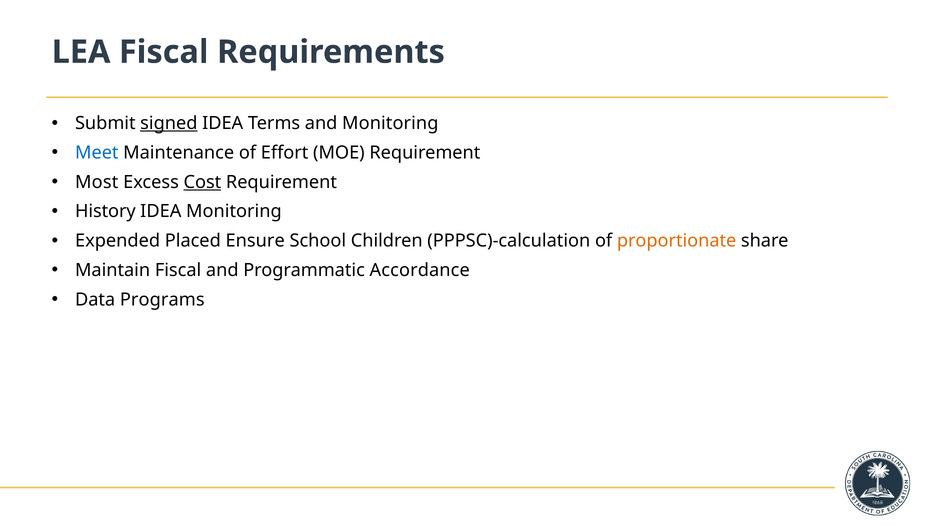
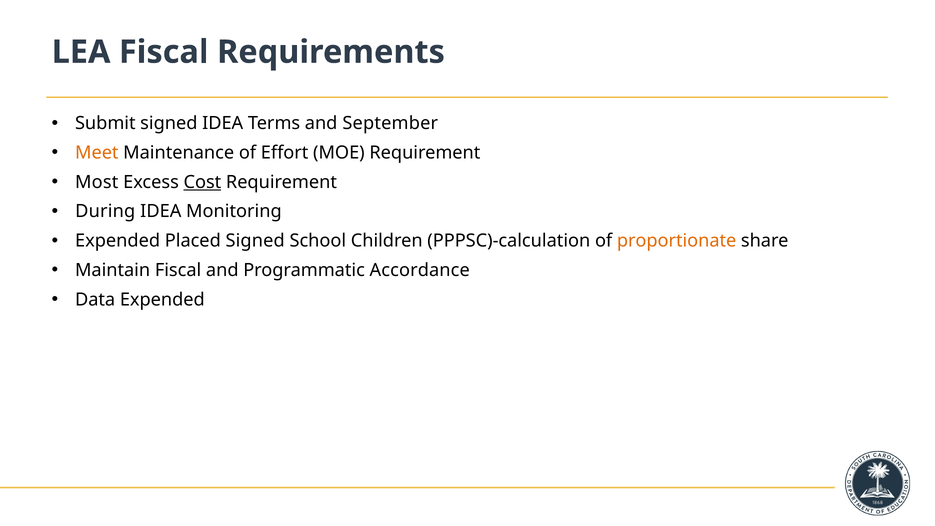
signed at (169, 123) underline: present -> none
and Monitoring: Monitoring -> September
Meet colour: blue -> orange
History: History -> During
Placed Ensure: Ensure -> Signed
Data Programs: Programs -> Expended
